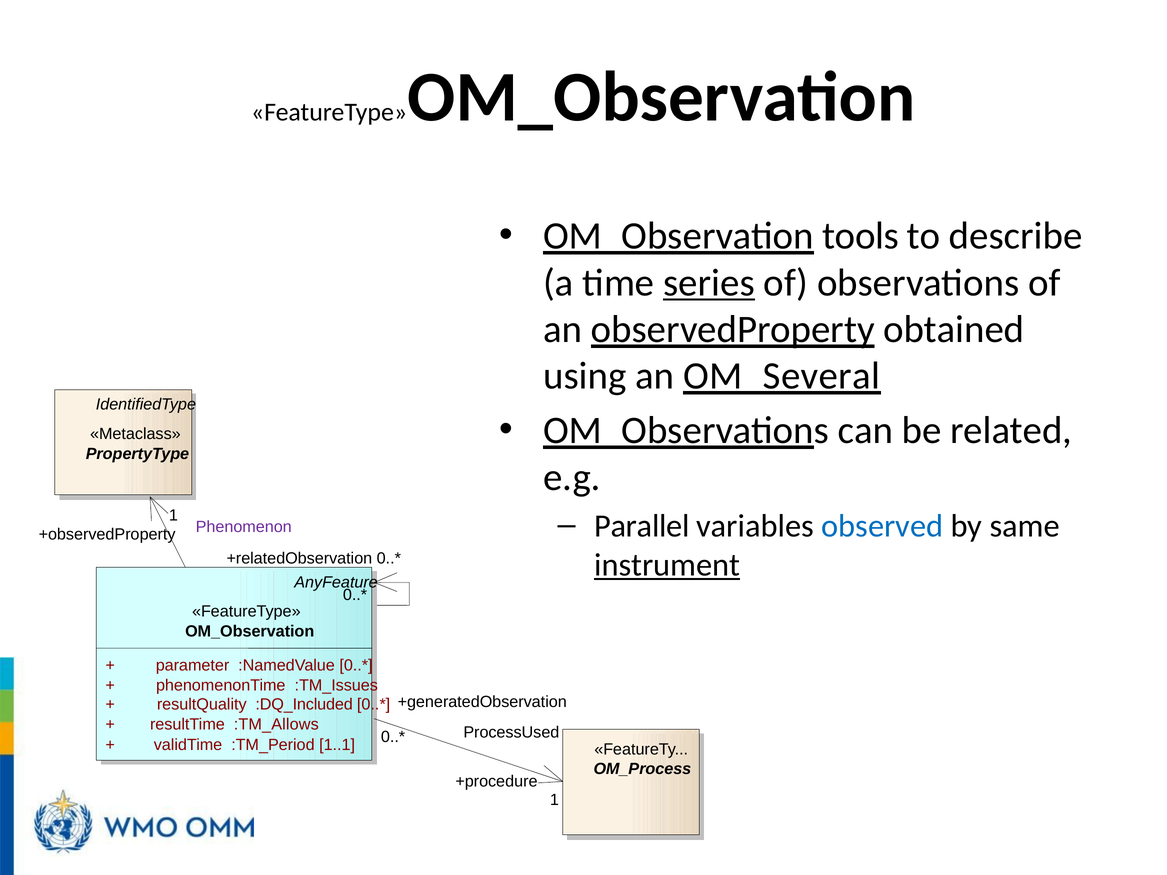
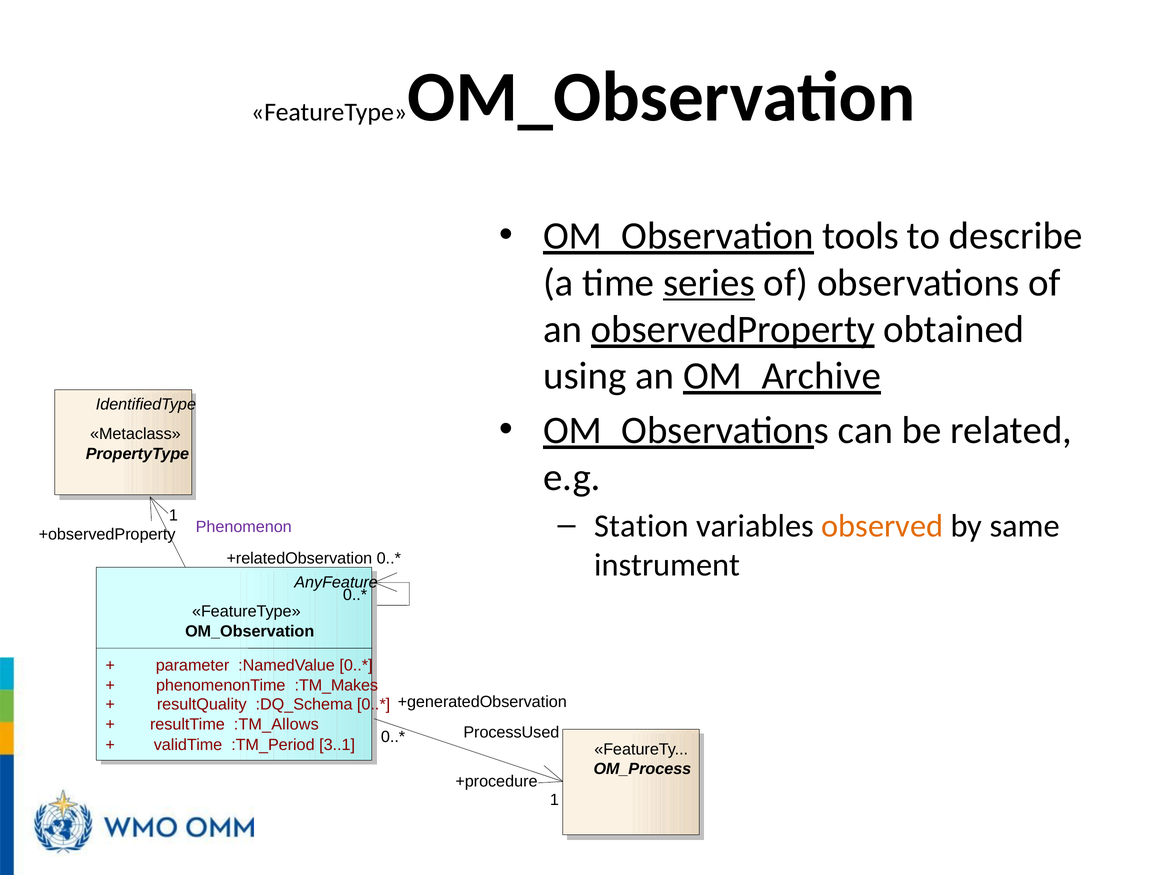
OM_Several: OM_Several -> OM_Archive
Parallel: Parallel -> Station
observed colour: blue -> orange
instrument underline: present -> none
:TM_Issues: :TM_Issues -> :TM_Makes
:DQ_Included: :DQ_Included -> :DQ_Schema
1..1: 1..1 -> 3..1
